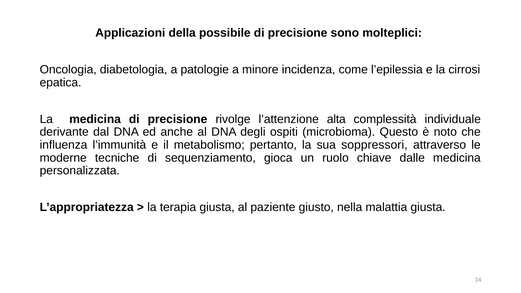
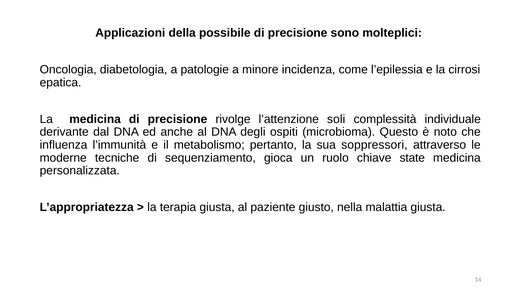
alta: alta -> soli
dalle: dalle -> state
